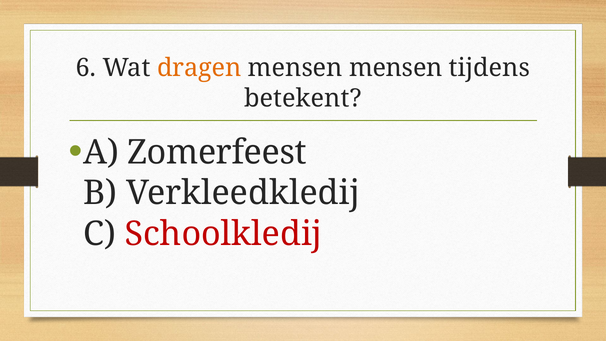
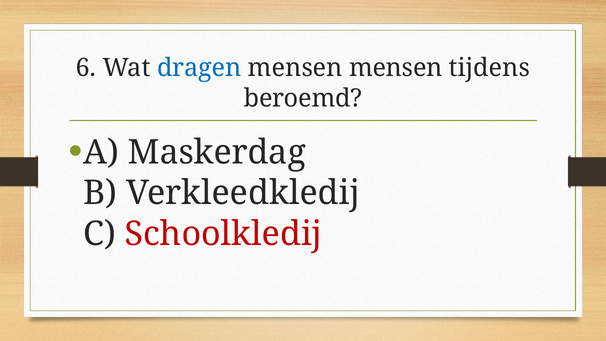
dragen colour: orange -> blue
betekent: betekent -> beroemd
Zomerfeest: Zomerfeest -> Maskerdag
